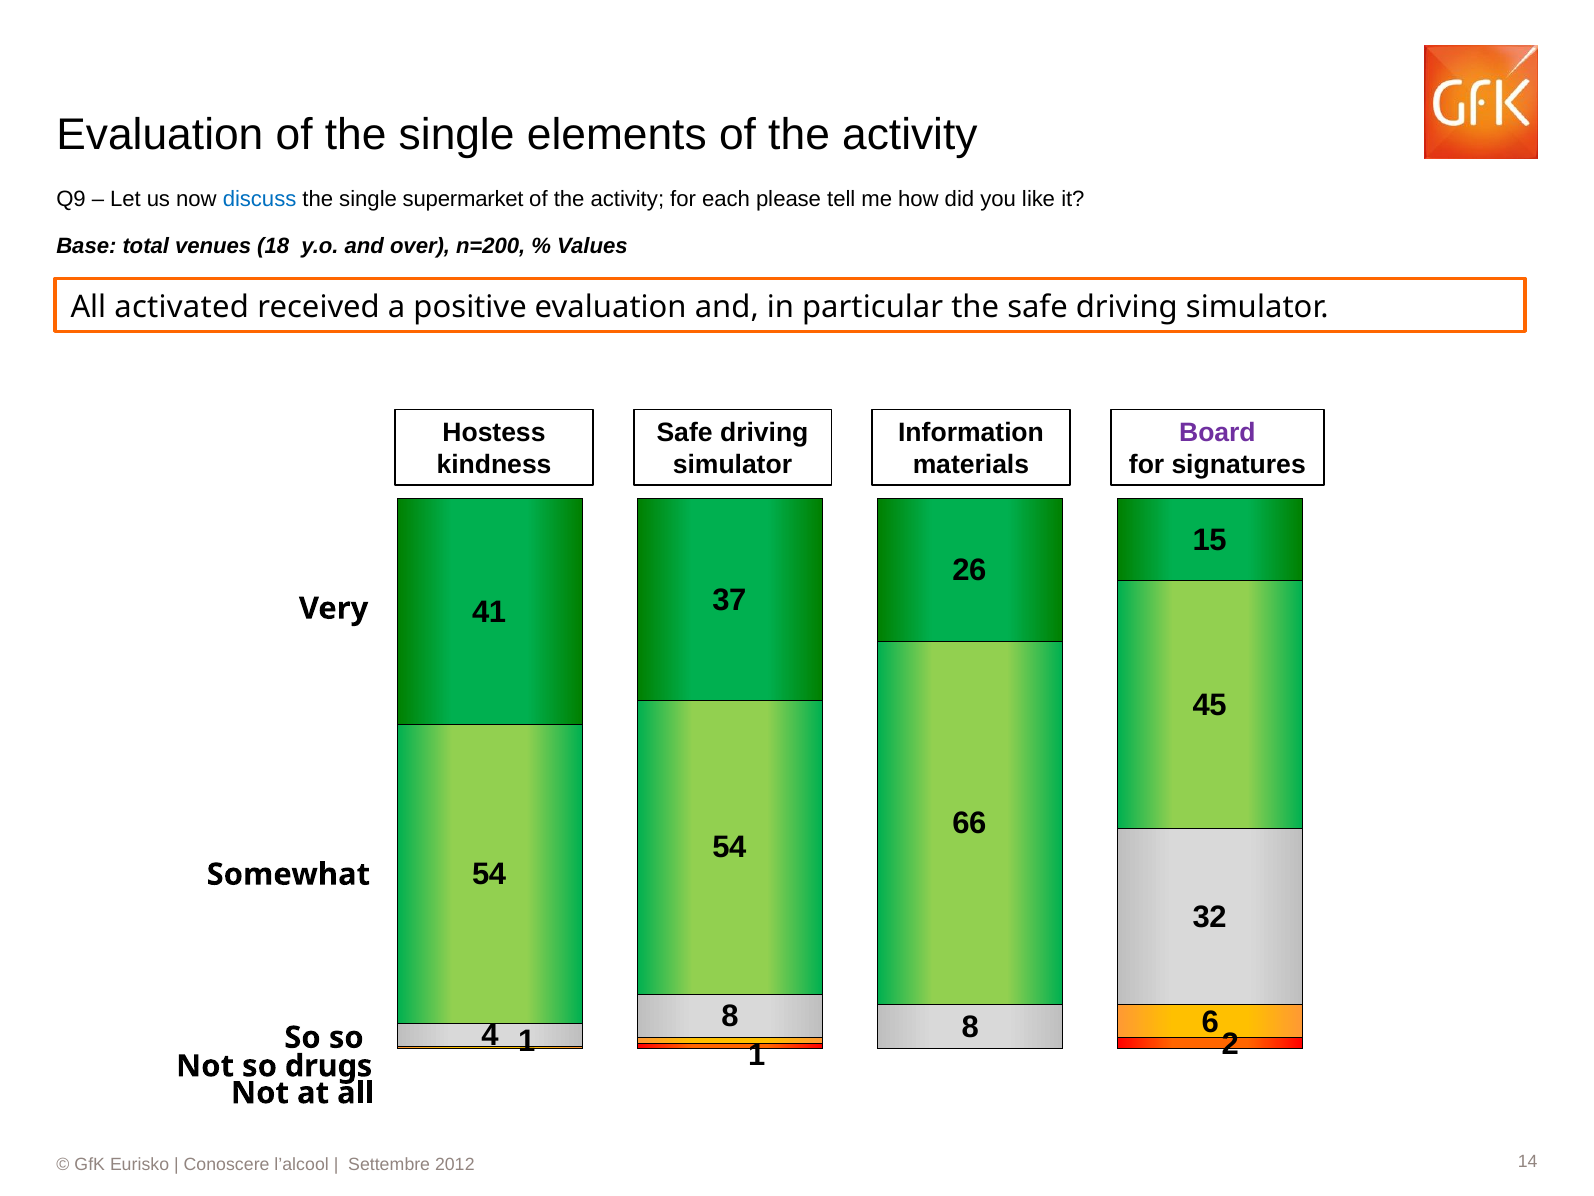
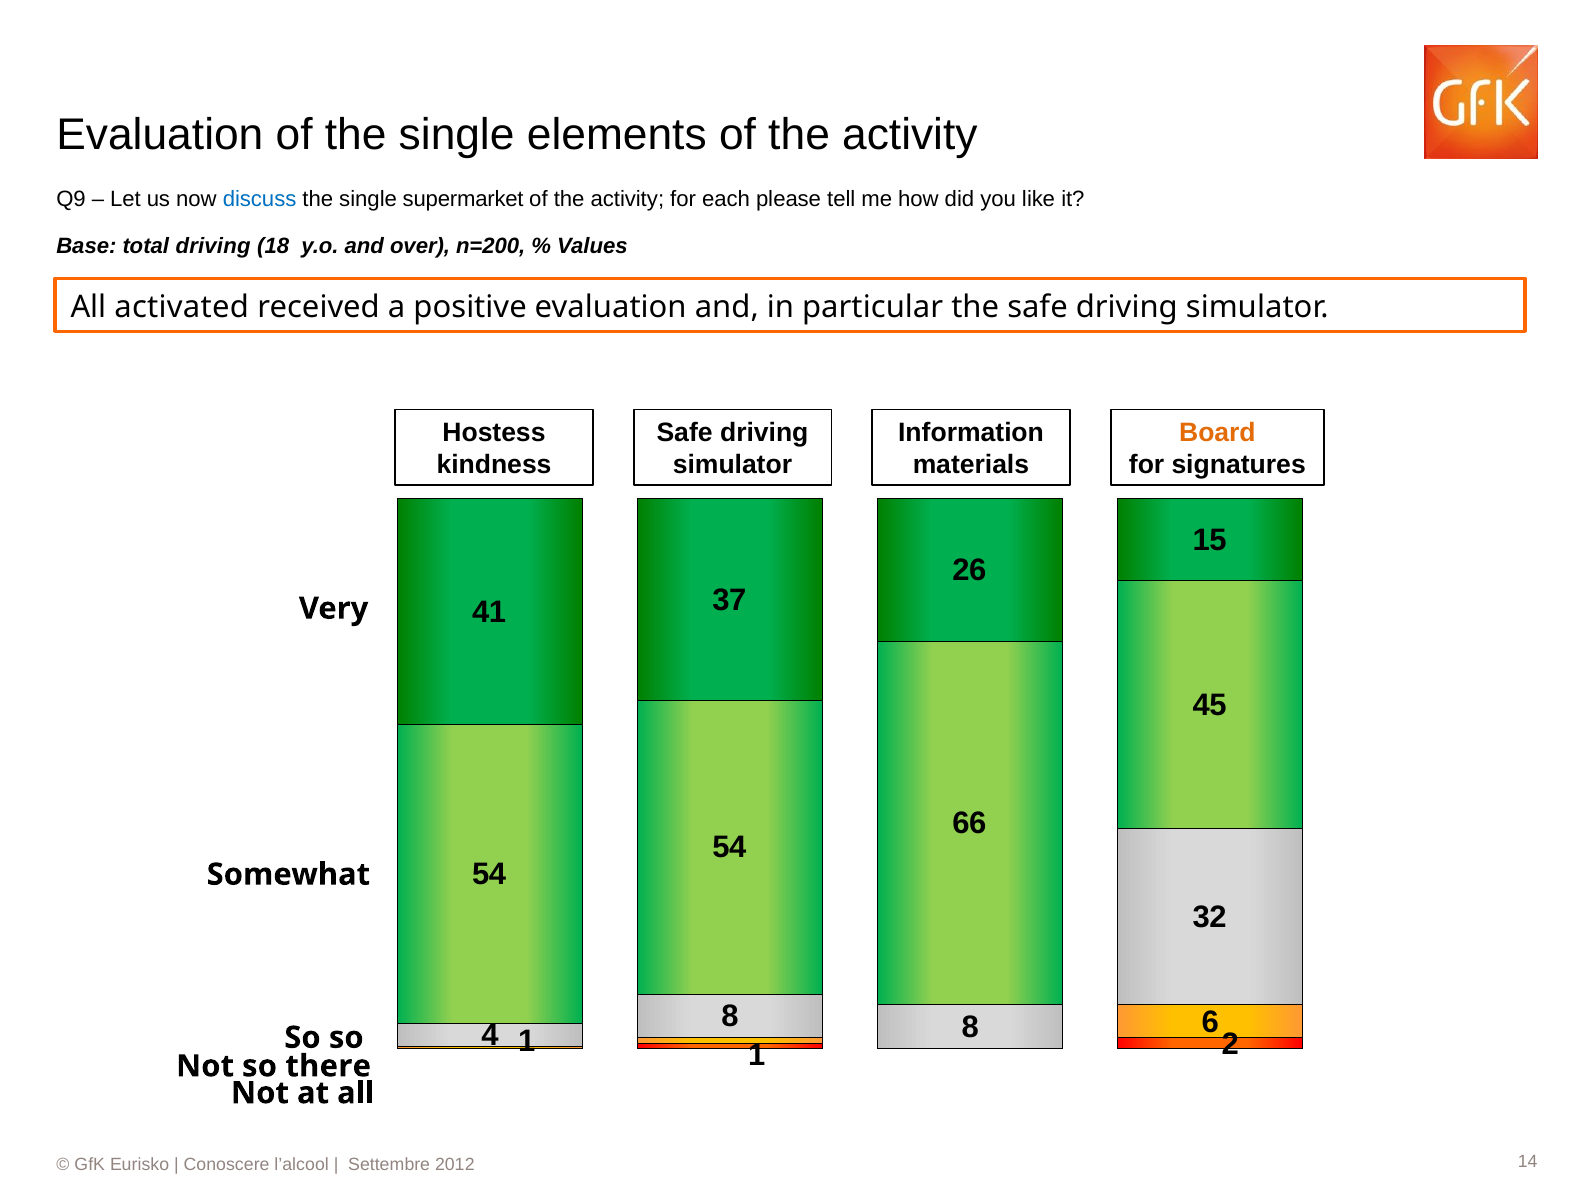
total venues: venues -> driving
Board colour: purple -> orange
drugs: drugs -> there
